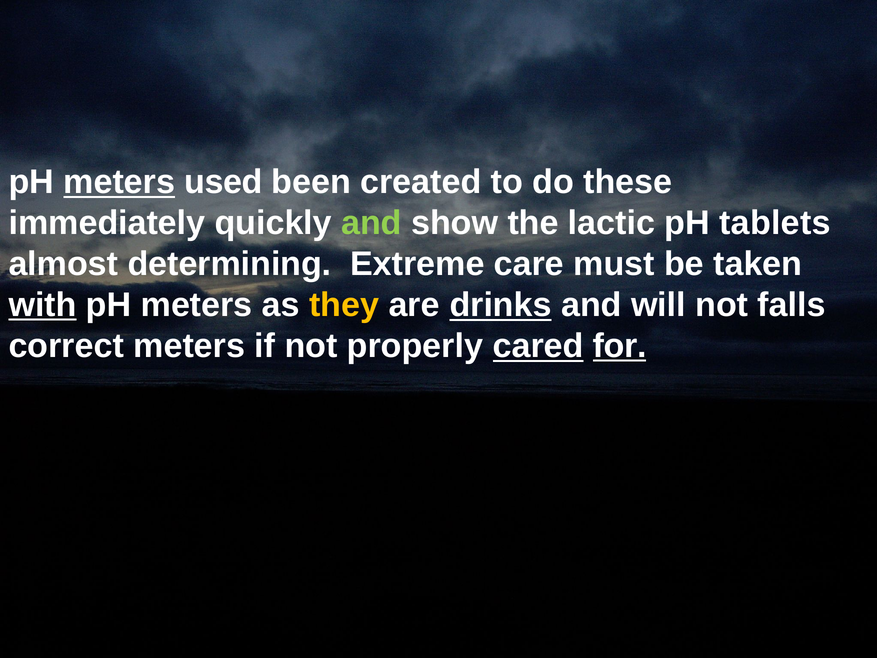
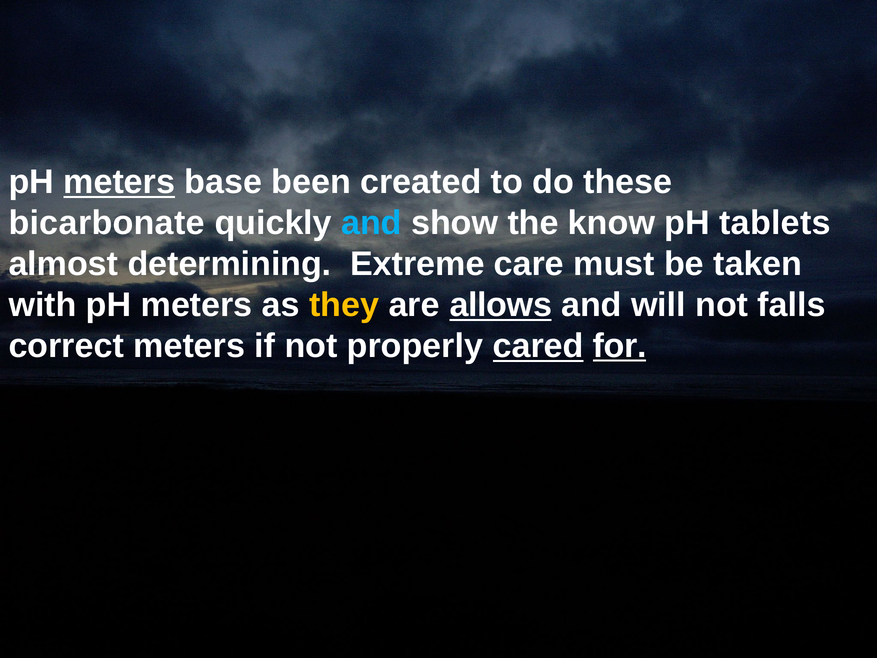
used: used -> base
immediately: immediately -> bicarbonate
and at (372, 223) colour: light green -> light blue
lactic: lactic -> know
with underline: present -> none
drinks: drinks -> allows
